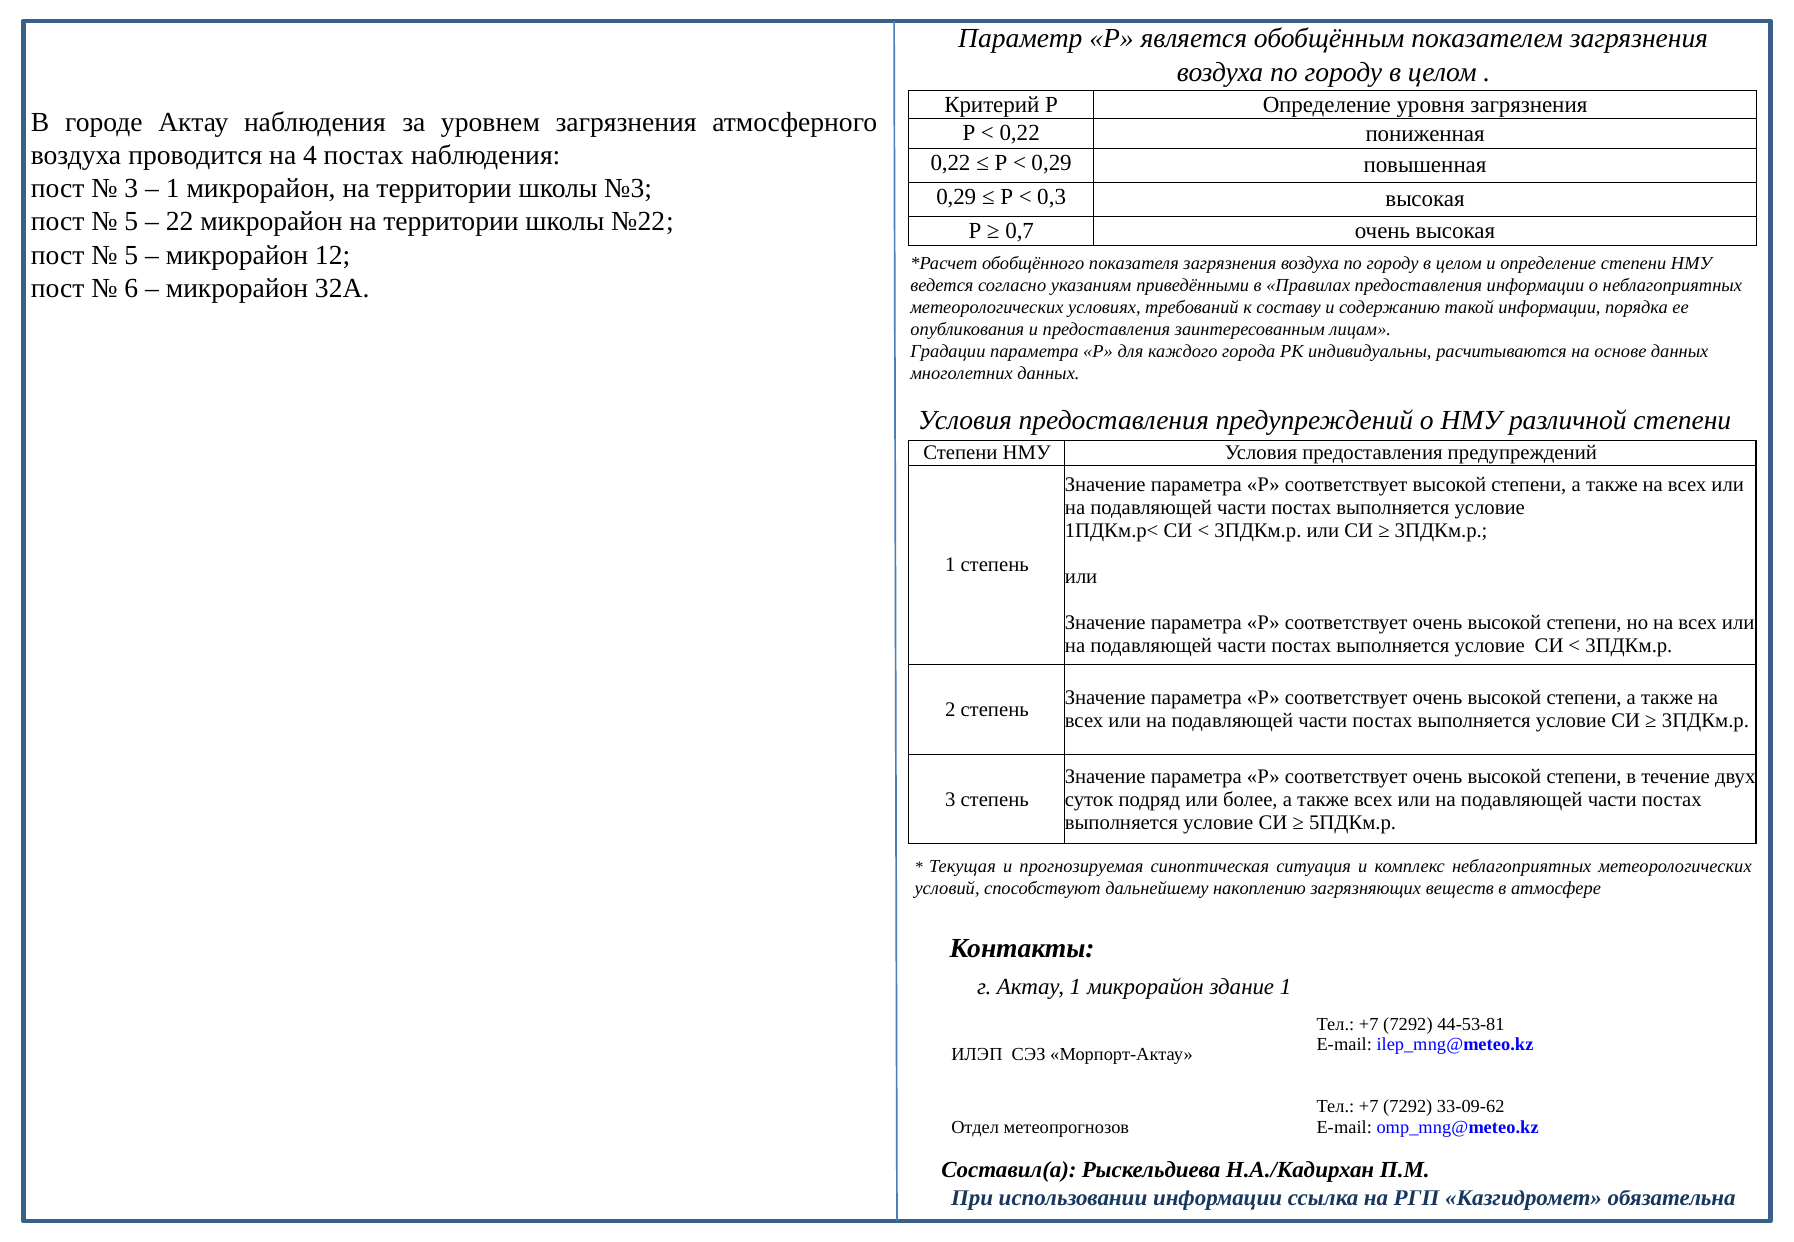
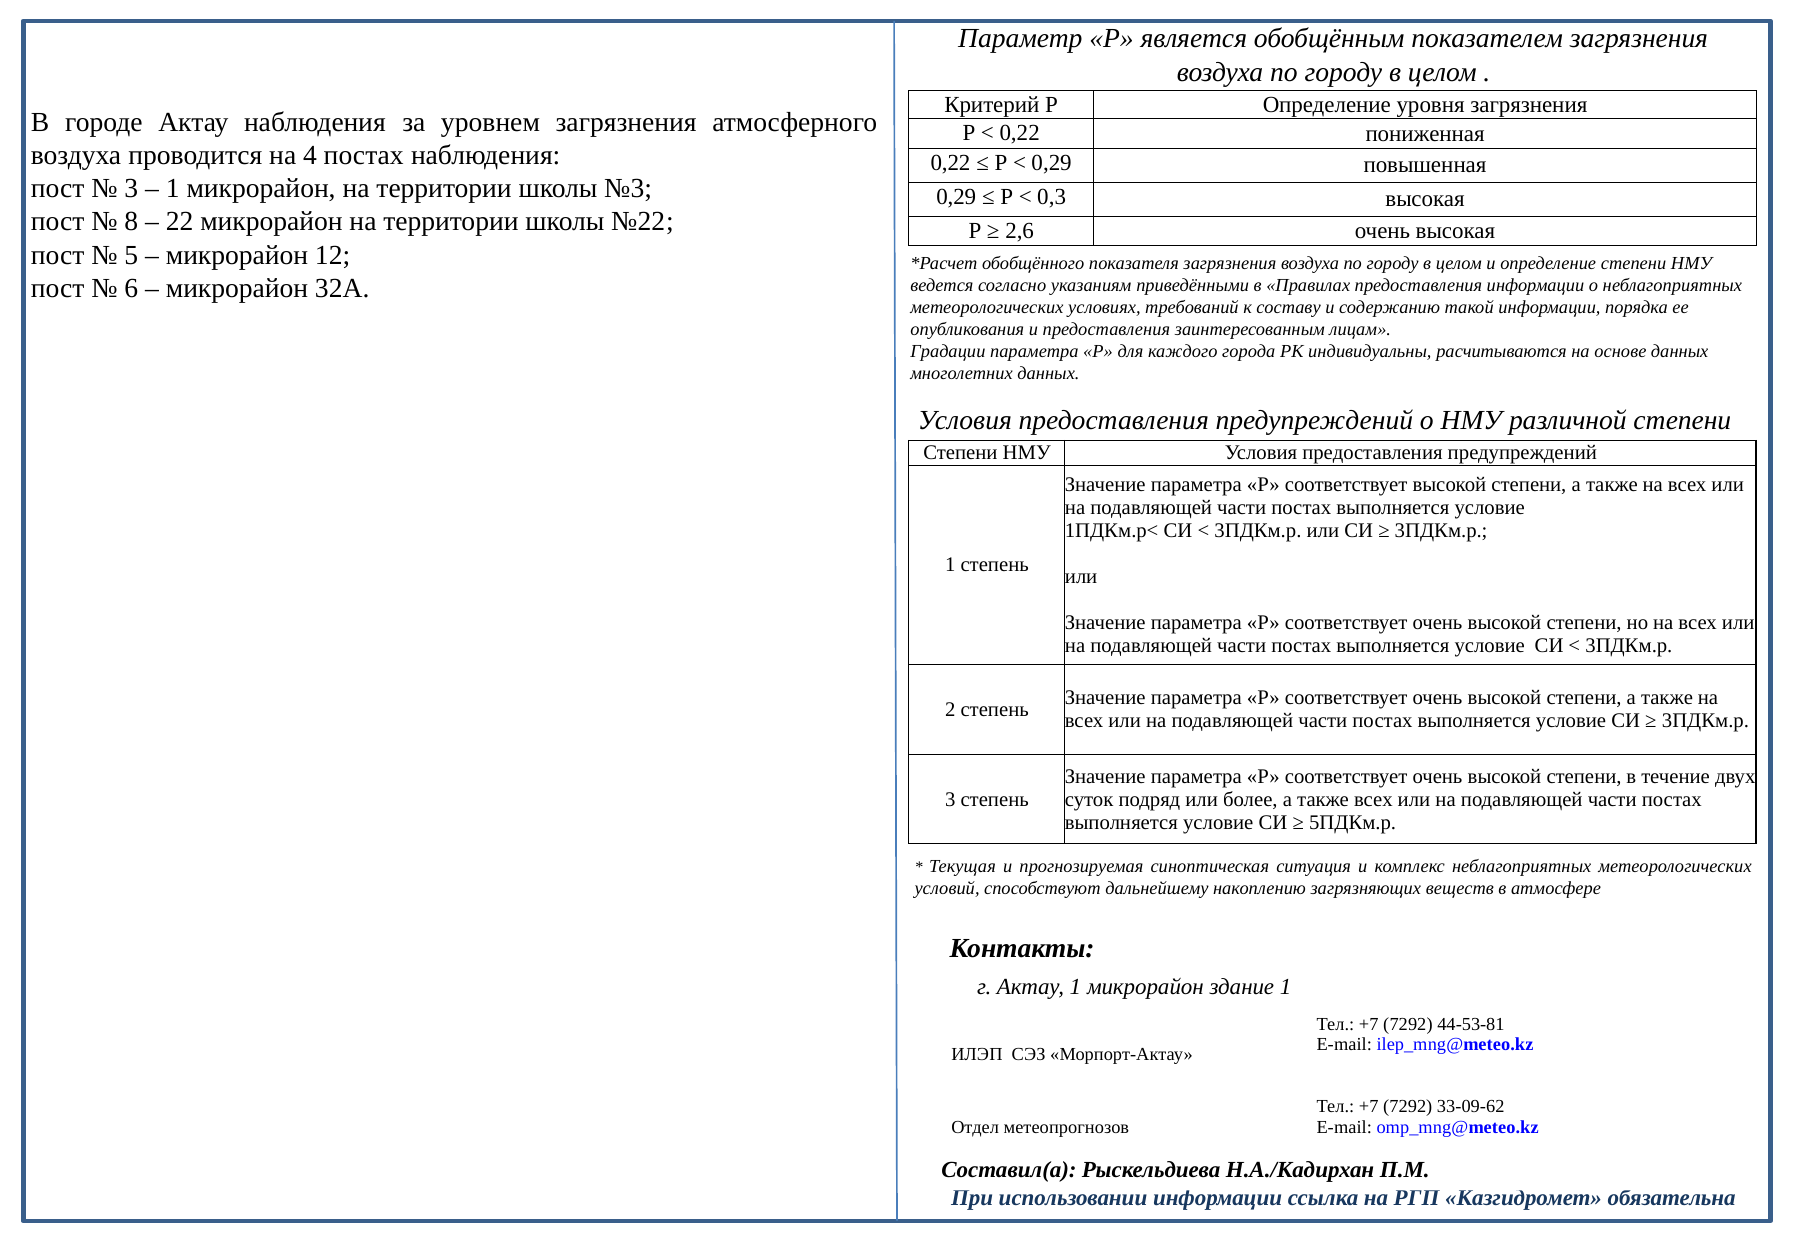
5 at (131, 222): 5 -> 8
0,7: 0,7 -> 2,6
